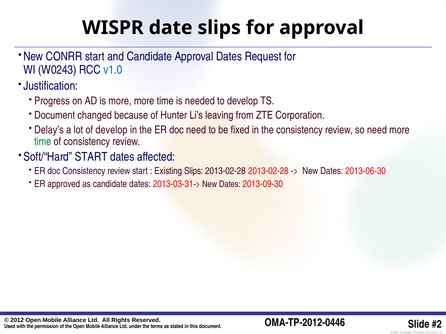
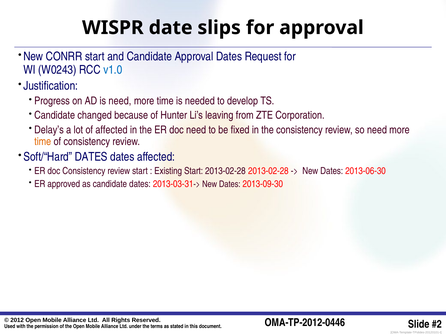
is more: more -> need
Document at (55, 116): Document -> Candidate
of develop: develop -> affected
time at (43, 142) colour: green -> orange
Soft/“Hard START: START -> DATES
Existing Slips: Slips -> Start
